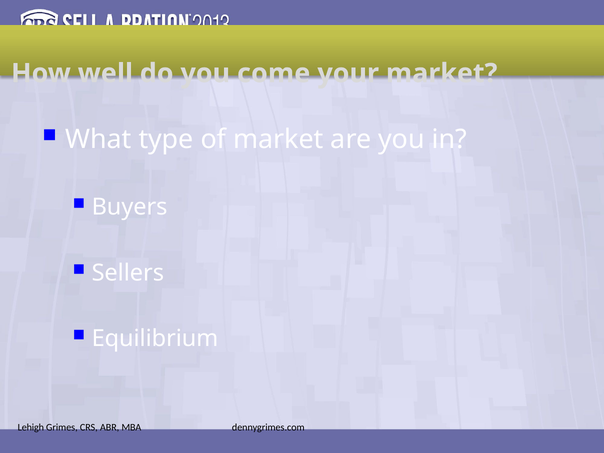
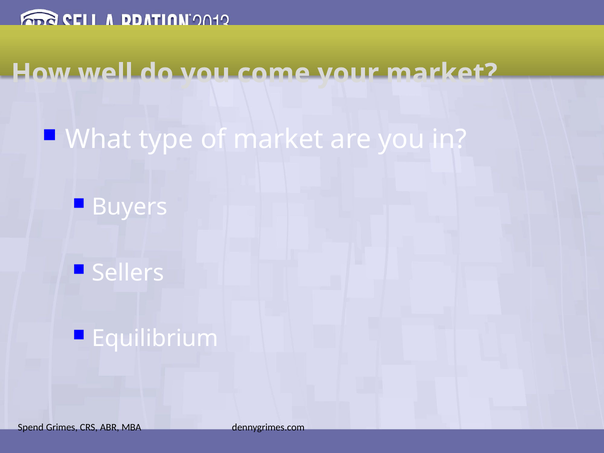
Lehigh: Lehigh -> Spend
